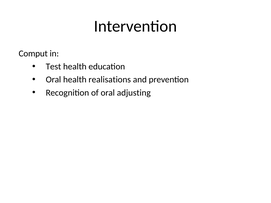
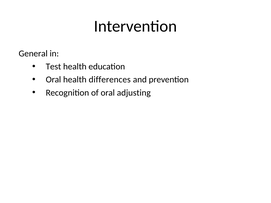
Comput: Comput -> General
realisations: realisations -> differences
